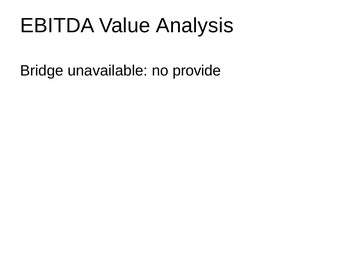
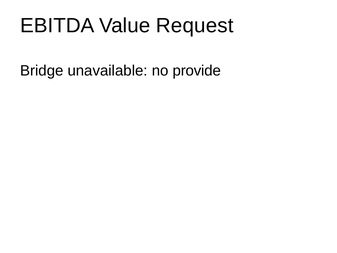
Analysis: Analysis -> Request
